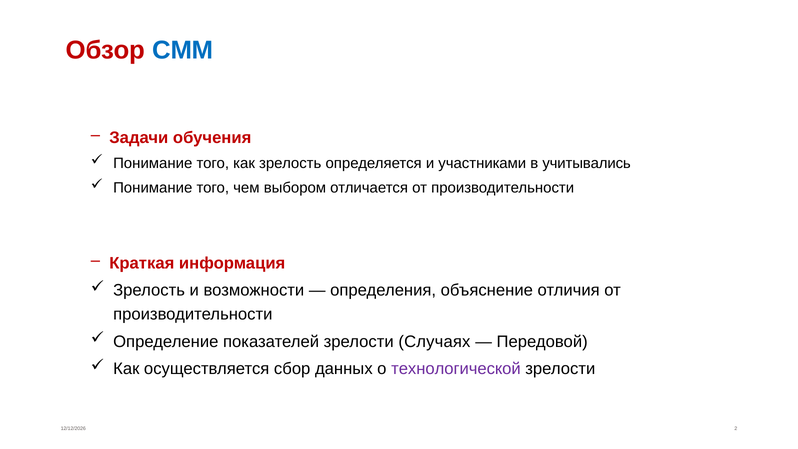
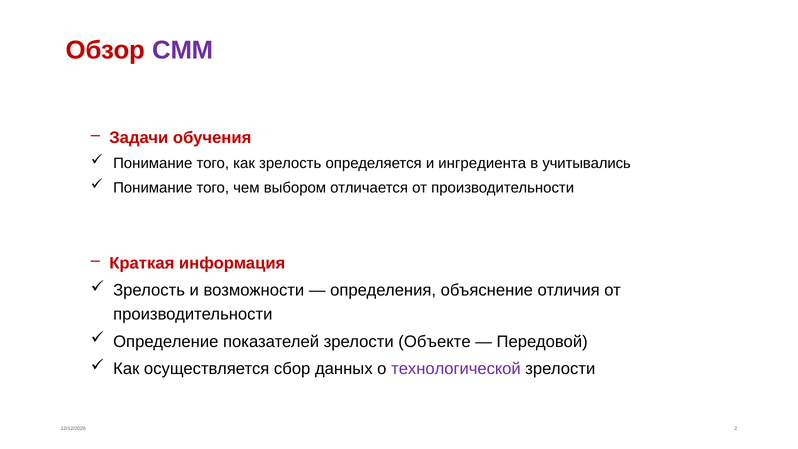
СММ colour: blue -> purple
участниками: участниками -> ингредиента
Случаях: Случаях -> Объекте
